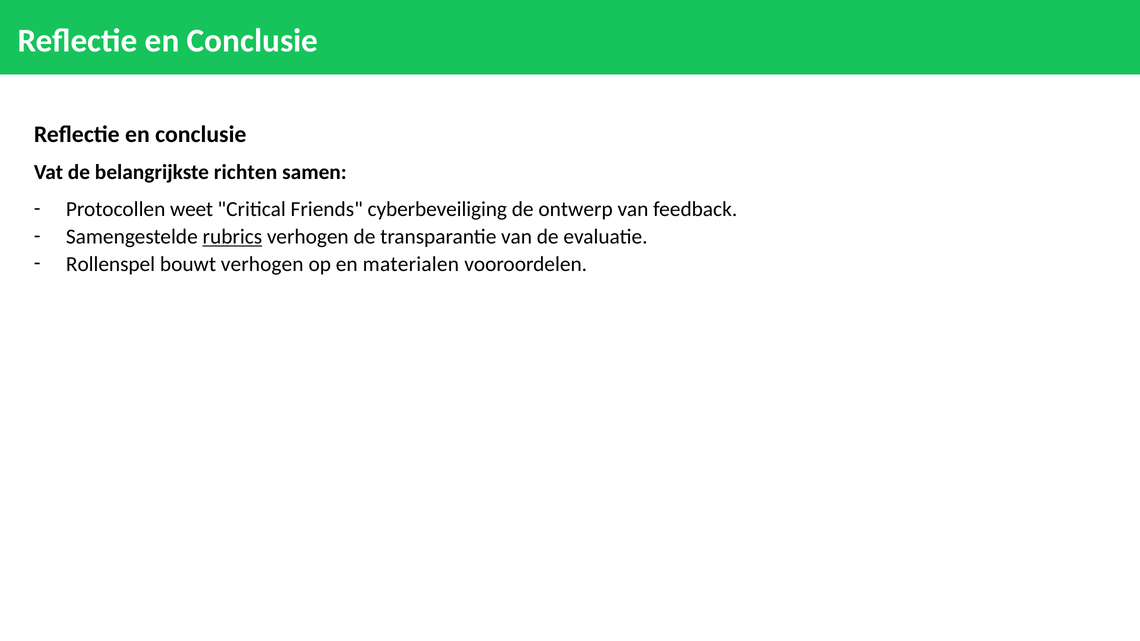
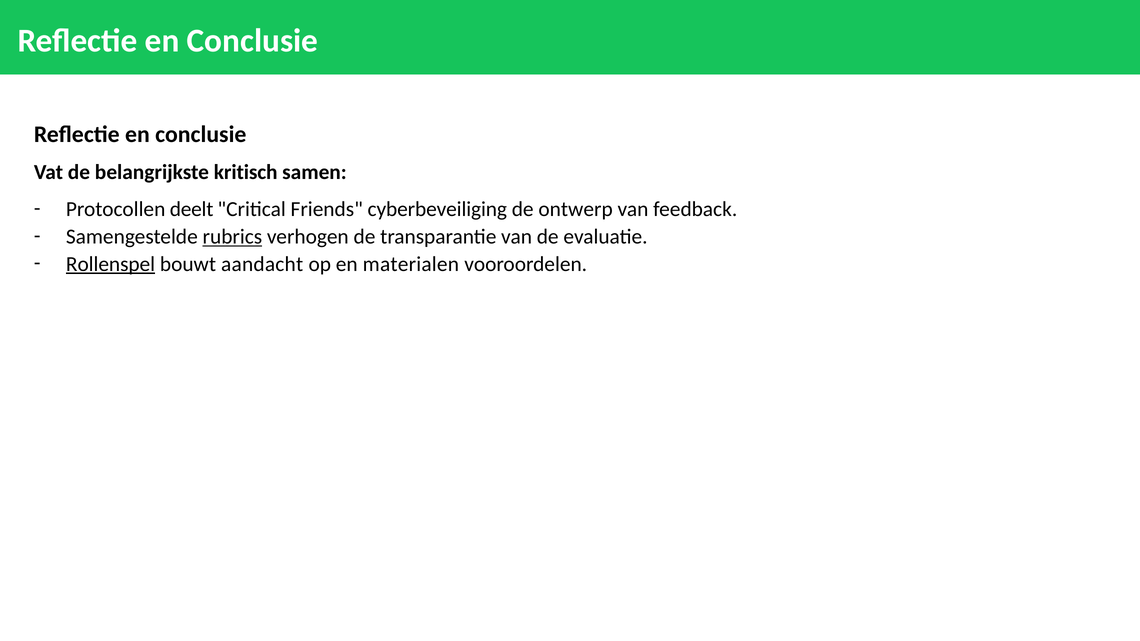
richten: richten -> kritisch
weet: weet -> deelt
Rollenspel underline: none -> present
bouwt verhogen: verhogen -> aandacht
